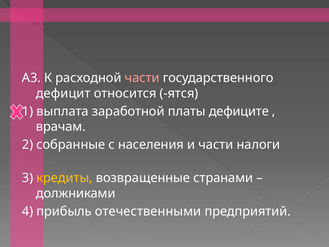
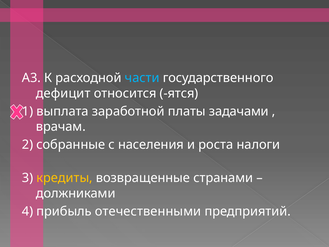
части at (142, 78) colour: pink -> light blue
дефиците: дефиците -> задачами
и части: части -> роста
